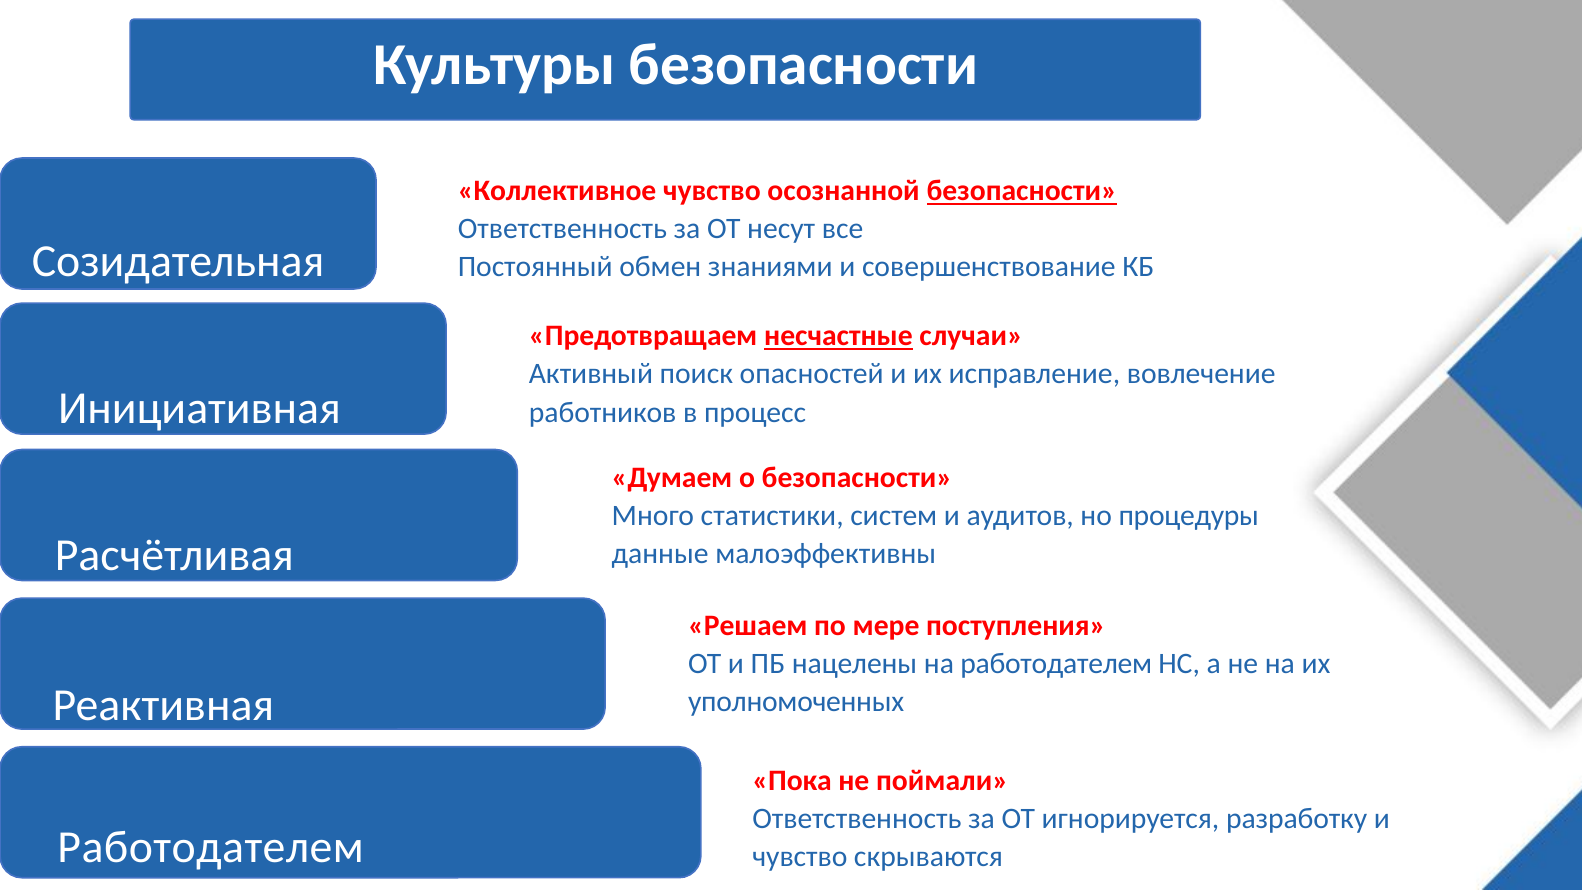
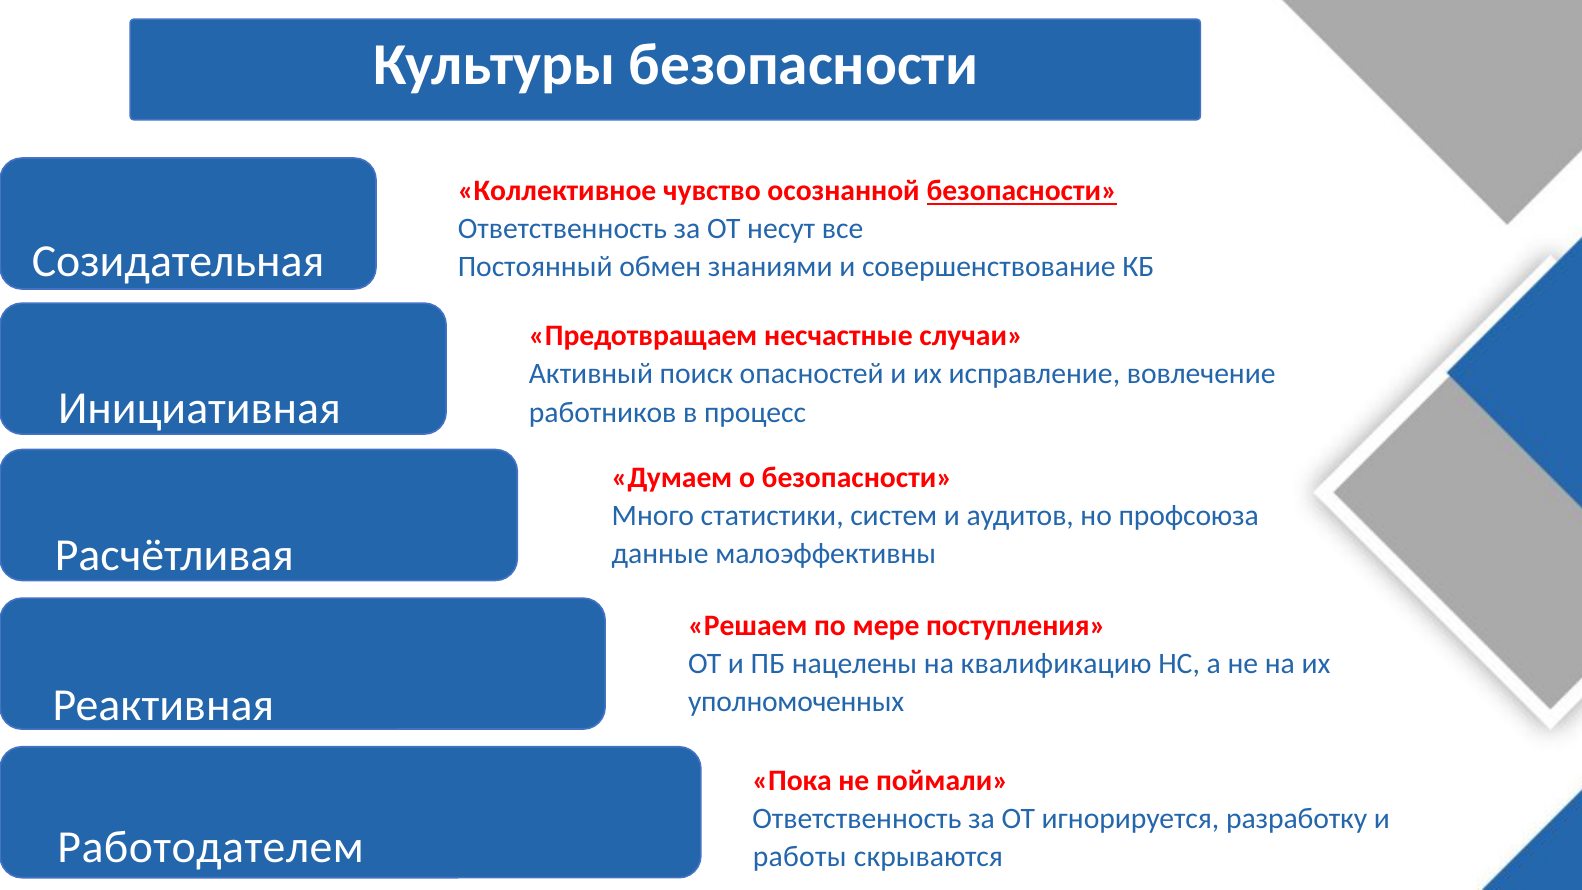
несчастные underline: present -> none
процедуры: процедуры -> профсоюза
на работодателем: работодателем -> квалификацию
чувство at (800, 857): чувство -> работы
